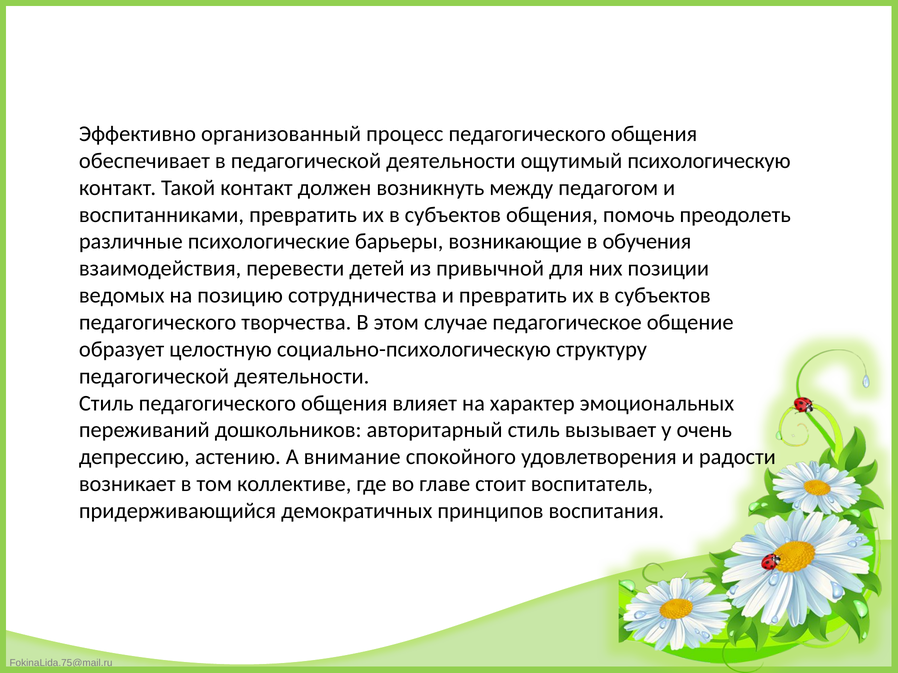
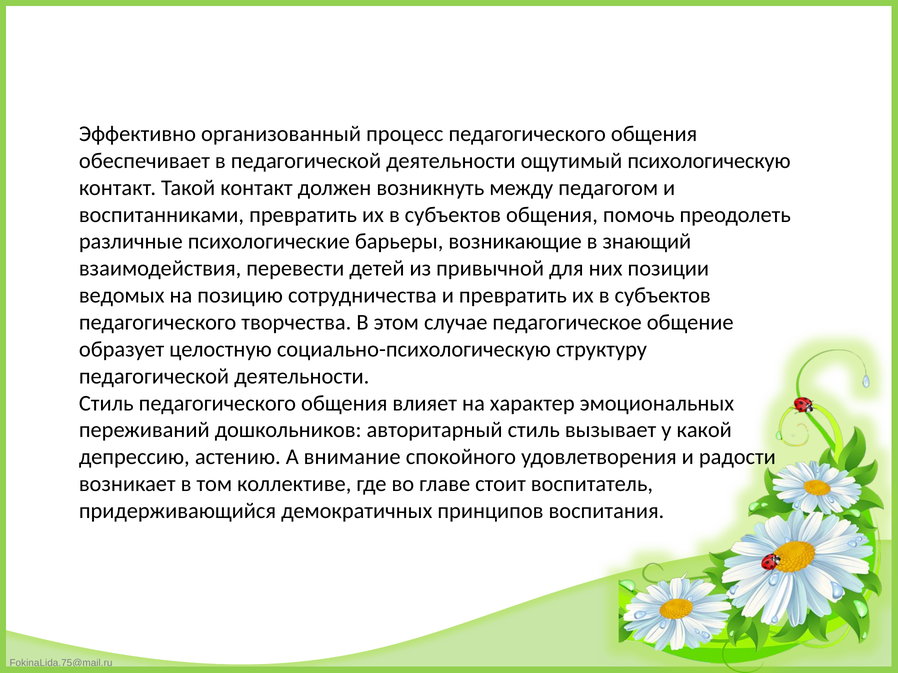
обучения: обучения -> знающий
очень: очень -> какой
